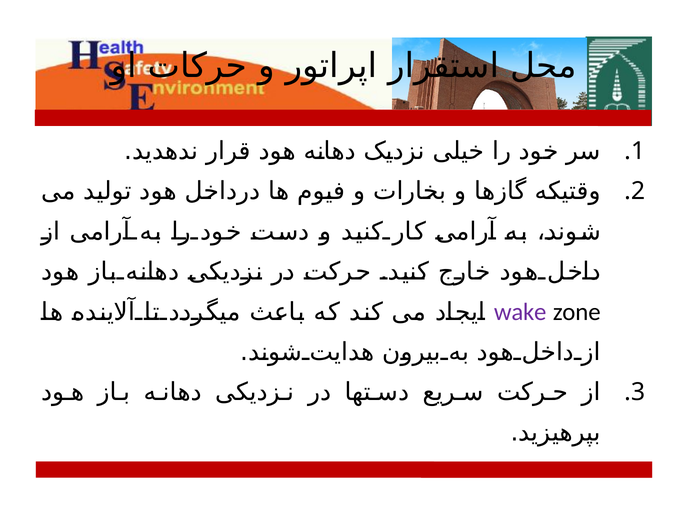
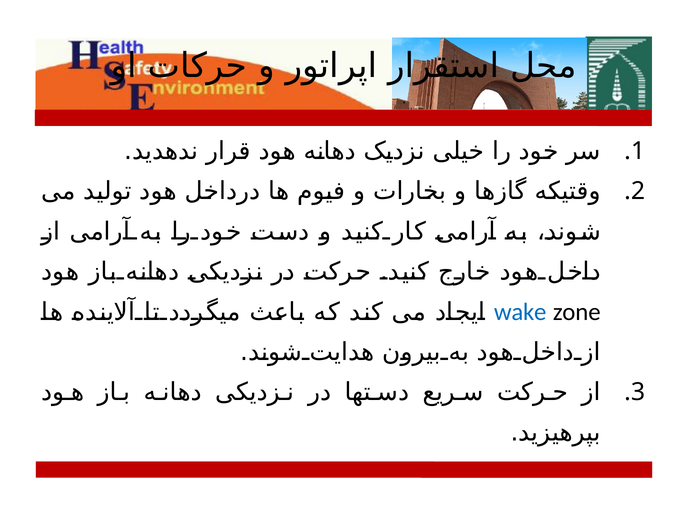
wake colour: purple -> blue
